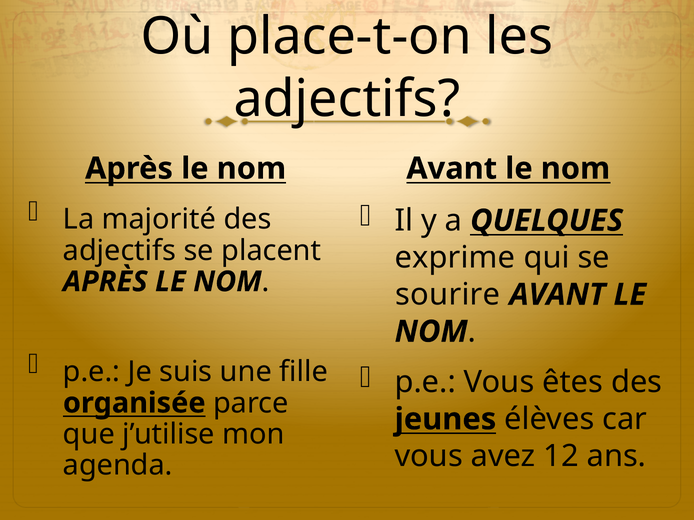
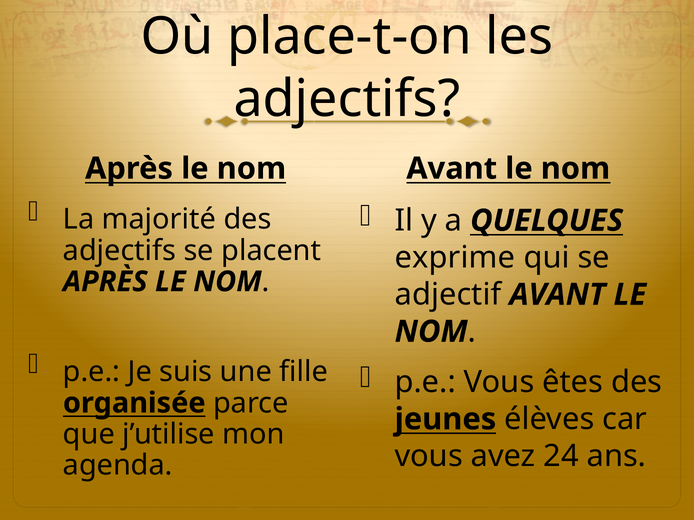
sourire: sourire -> adjectif
12: 12 -> 24
